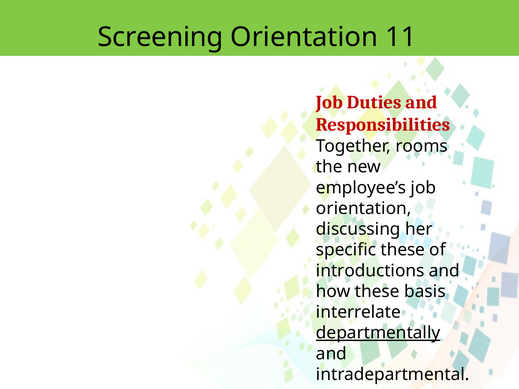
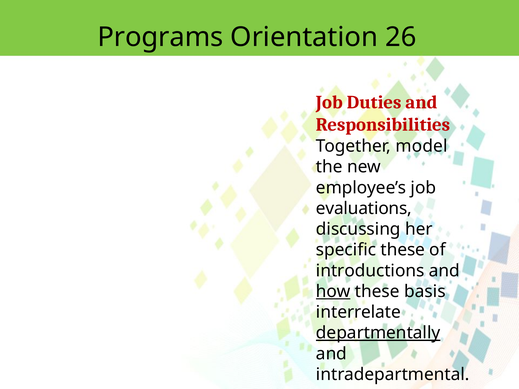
Screening: Screening -> Programs
11: 11 -> 26
rooms: rooms -> model
orientation at (364, 209): orientation -> evaluations
how underline: none -> present
